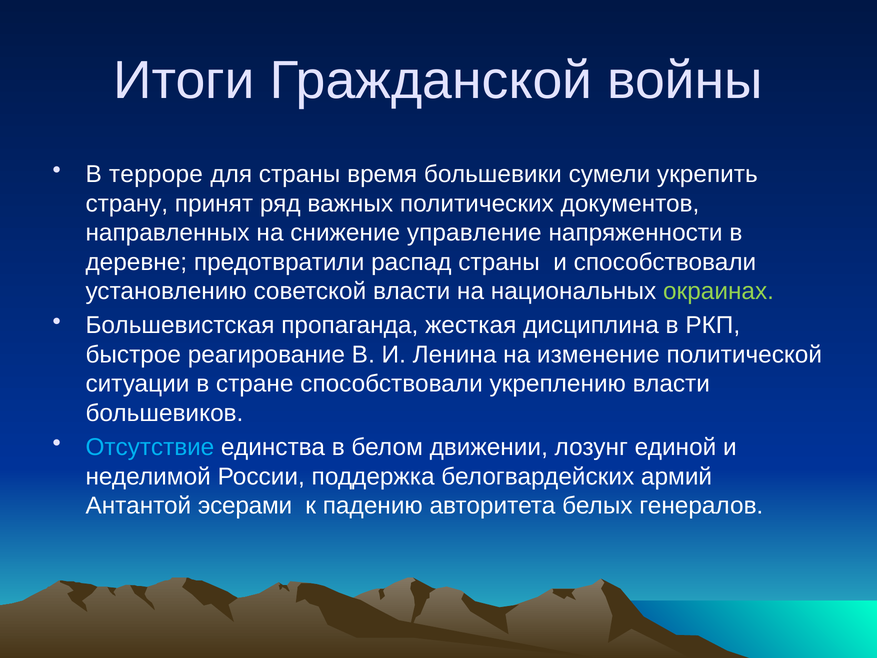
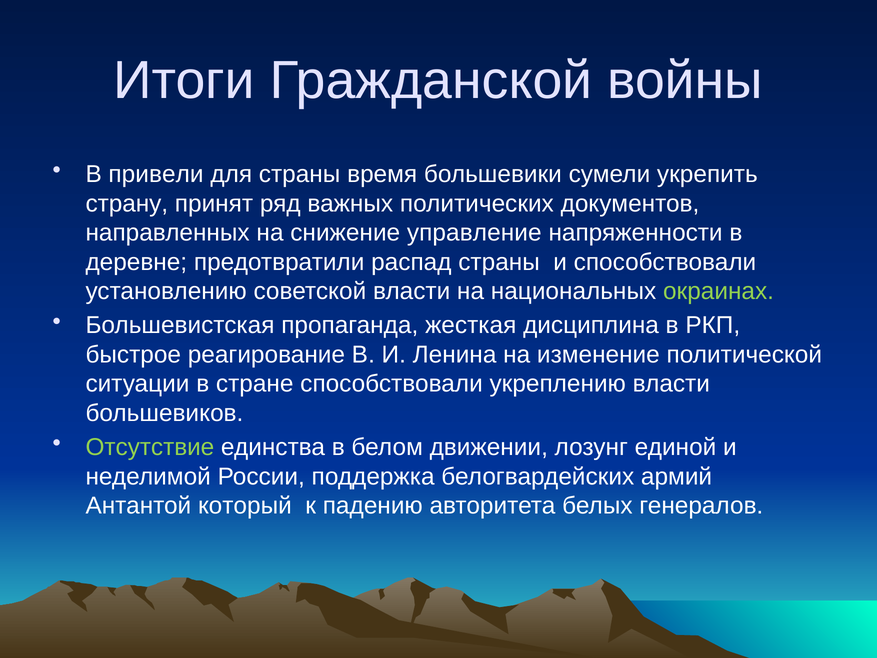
терроре: терроре -> привели
Отсутствие colour: light blue -> light green
эсерами: эсерами -> который
